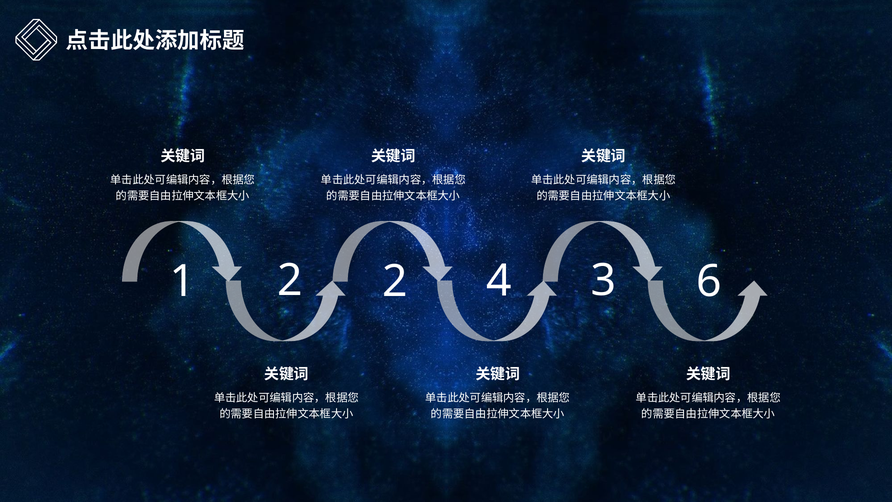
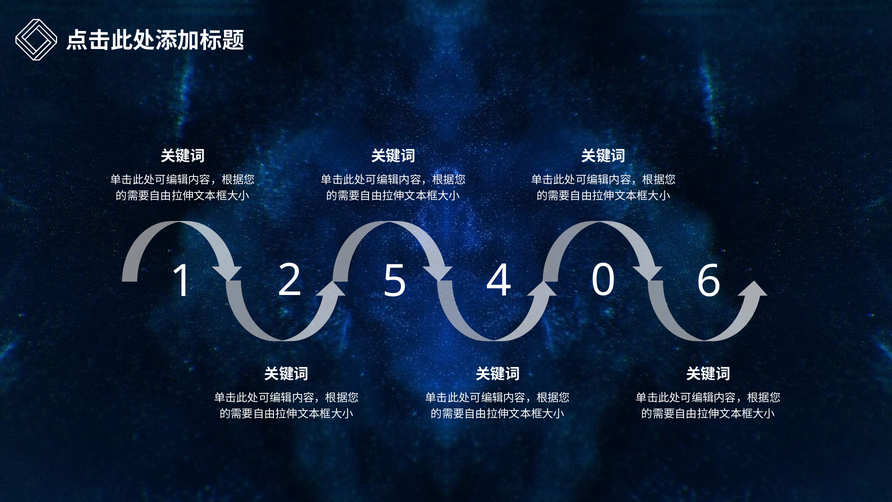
2 2: 2 -> 5
3: 3 -> 0
